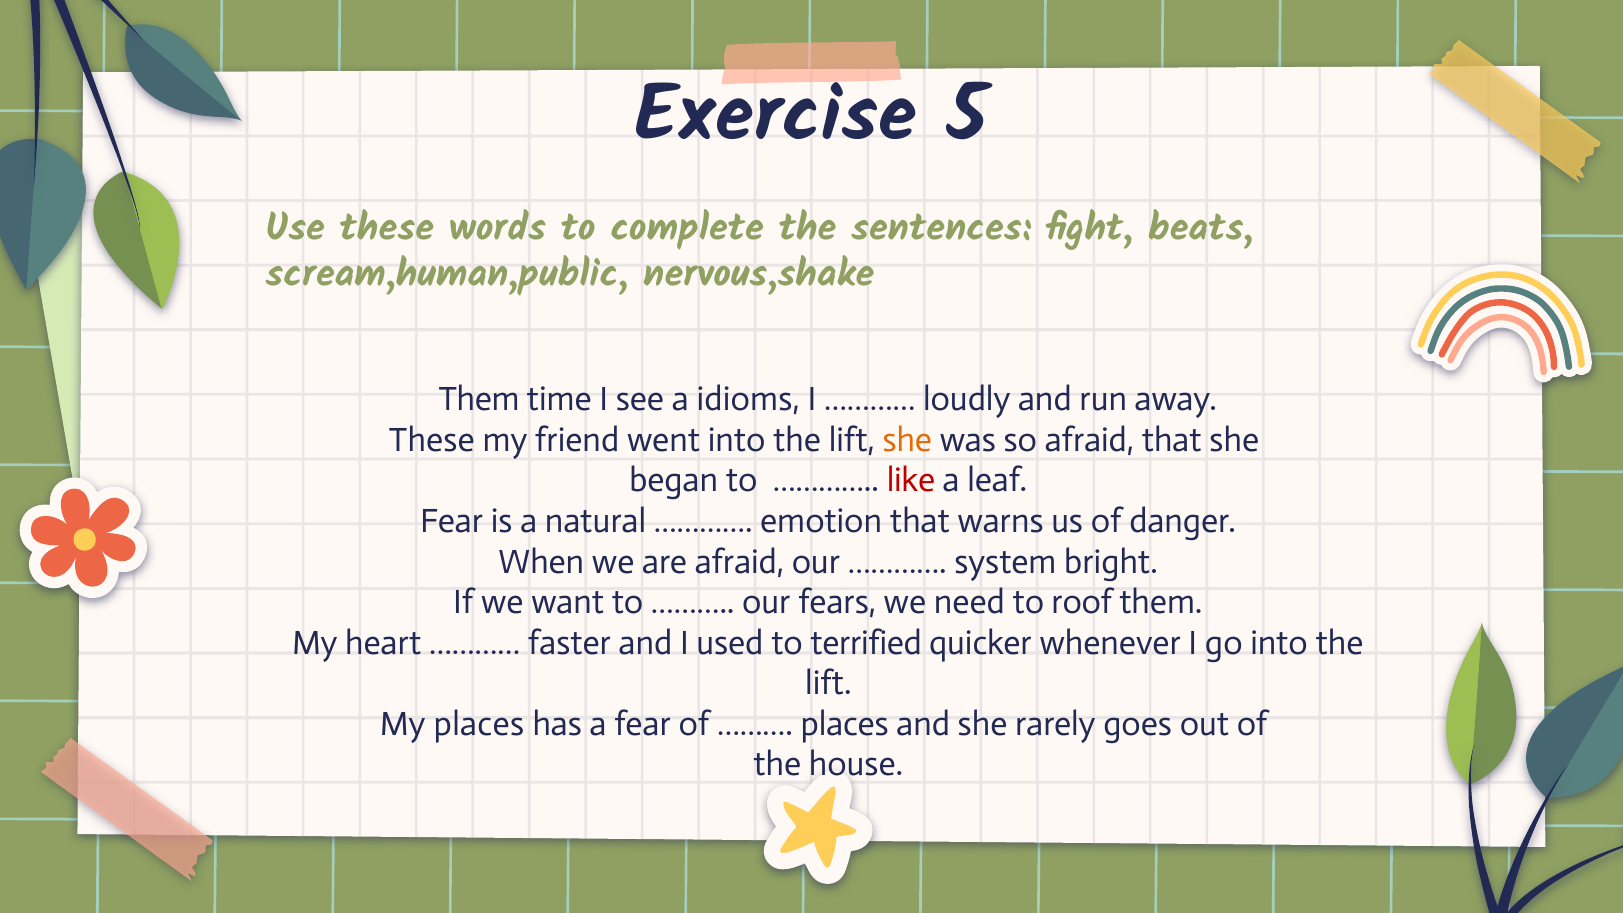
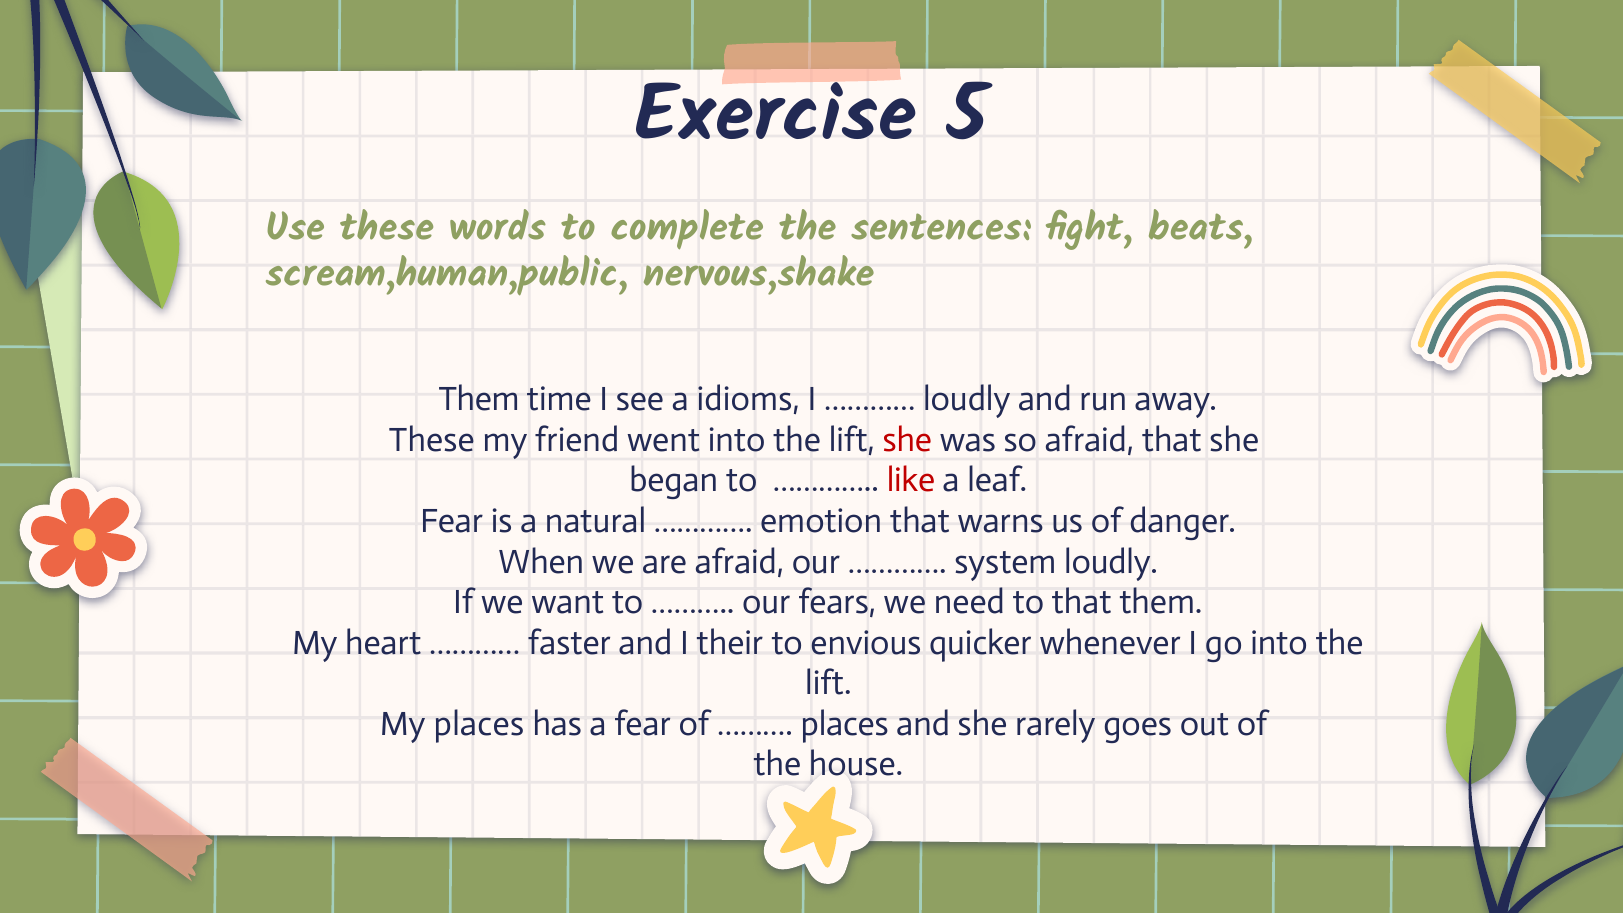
she at (907, 440) colour: orange -> red
system bright: bright -> loudly
to roof: roof -> that
used: used -> their
terrified: terrified -> envious
